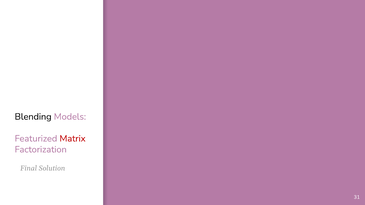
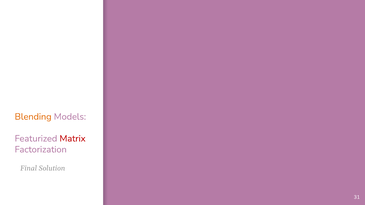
Blending colour: black -> orange
